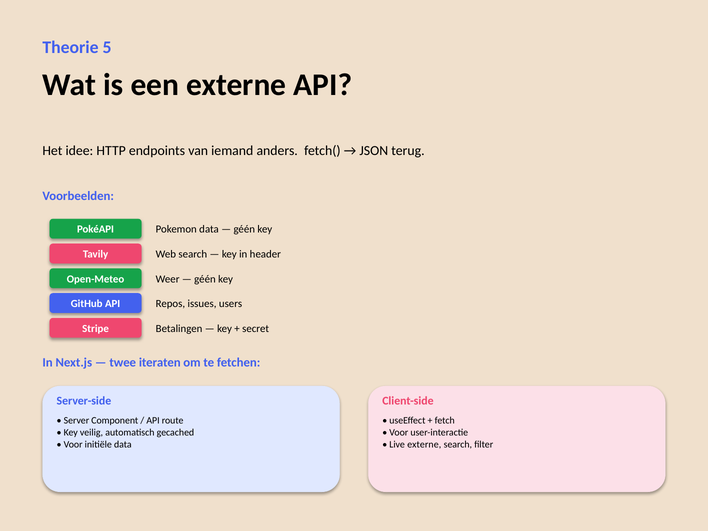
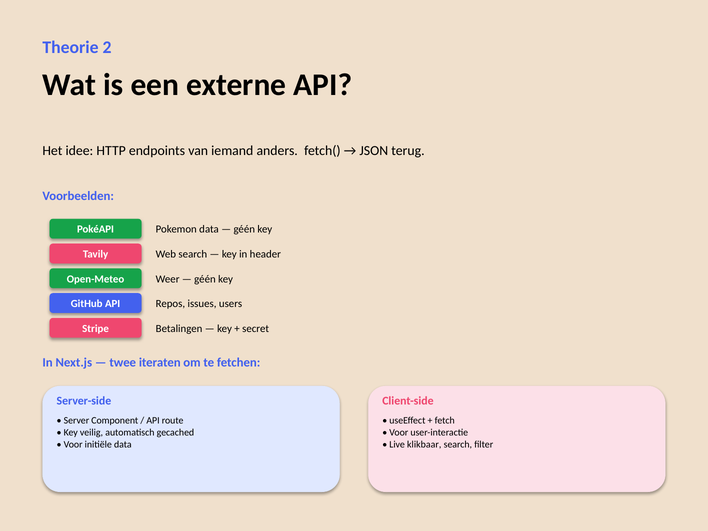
5: 5 -> 2
Live externe: externe -> klikbaar
